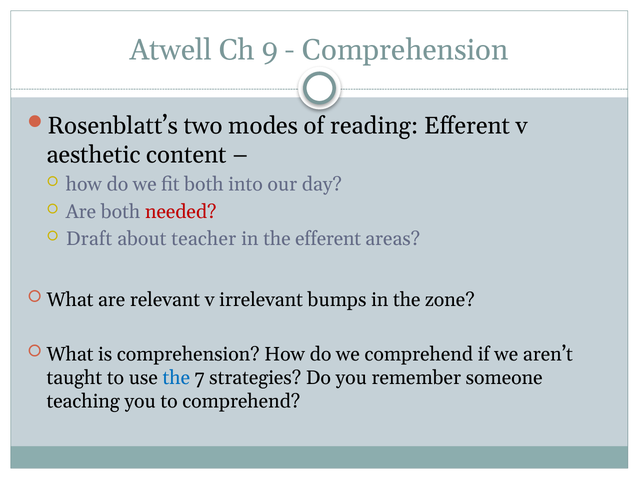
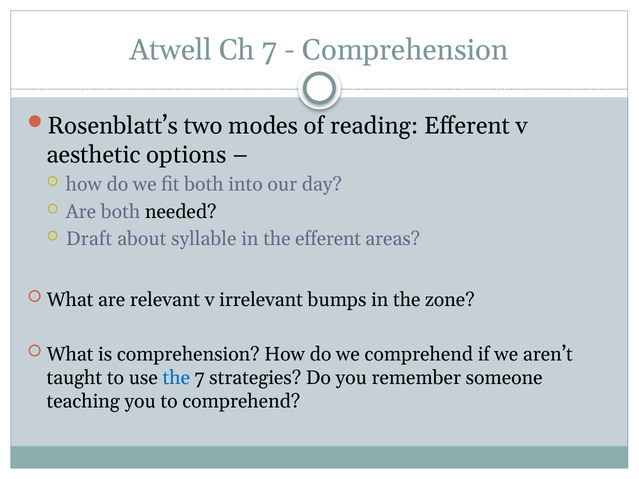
Ch 9: 9 -> 7
content: content -> options
needed colour: red -> black
teacher: teacher -> syllable
